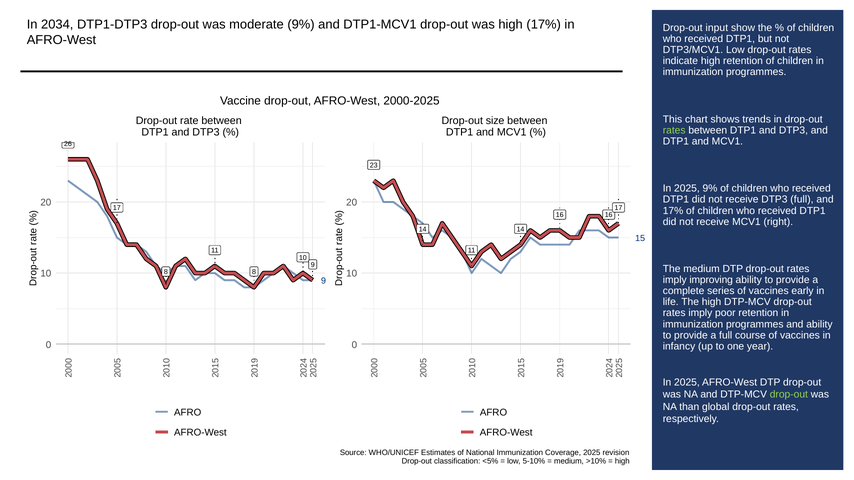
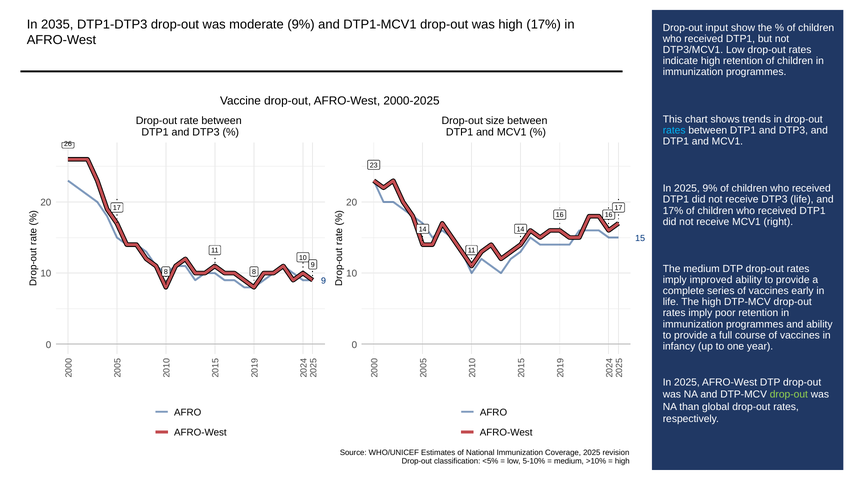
2034: 2034 -> 2035
rates at (674, 130) colour: light green -> light blue
DTP3 full: full -> life
improving: improving -> improved
